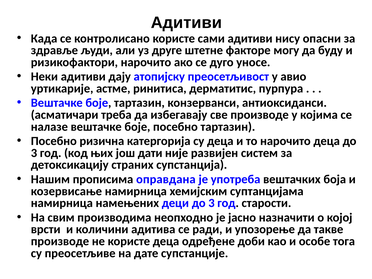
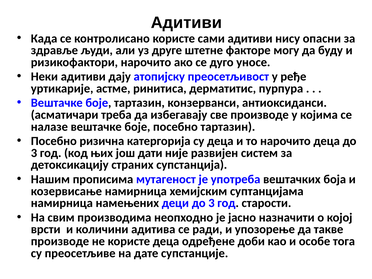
авио: авио -> ређе
оправдана: оправдана -> мутагеност
